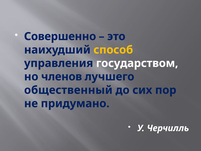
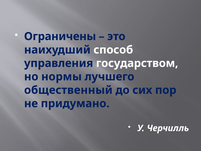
Совершенно: Совершенно -> Ограничены
способ colour: yellow -> white
членов: членов -> нормы
